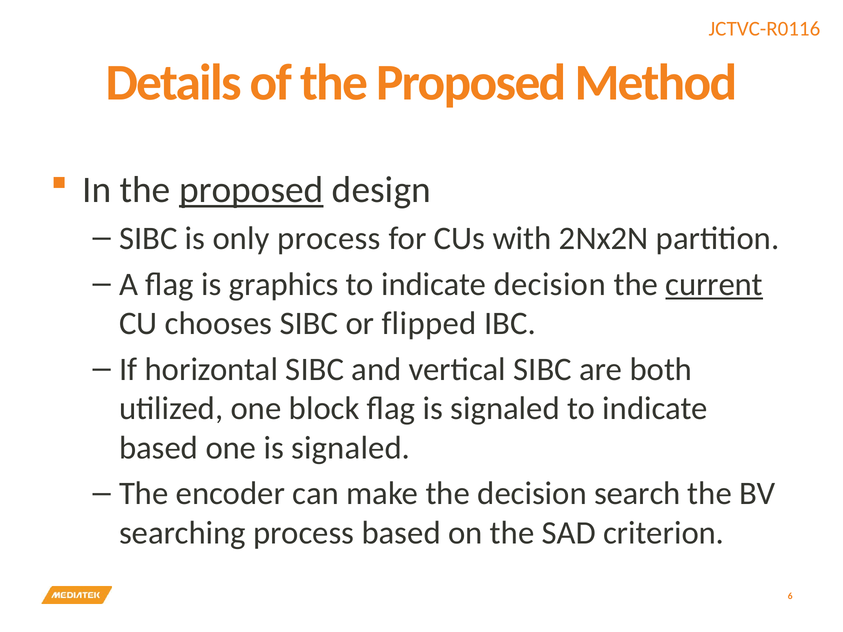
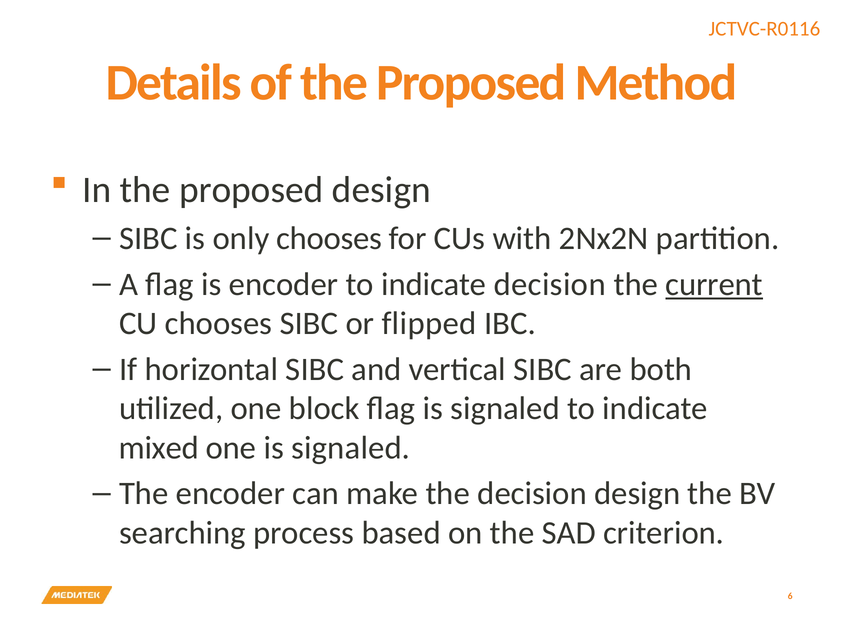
proposed at (251, 190) underline: present -> none
only process: process -> chooses
is graphics: graphics -> encoder
based at (159, 448): based -> mixed
decision search: search -> design
